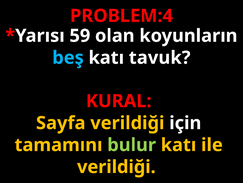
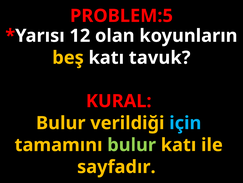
PROBLEM:4: PROBLEM:4 -> PROBLEM:5
59: 59 -> 12
beş colour: light blue -> yellow
Sayfa at (61, 123): Sayfa -> Bulur
için colour: white -> light blue
verildiği at (116, 166): verildiği -> sayfadır
